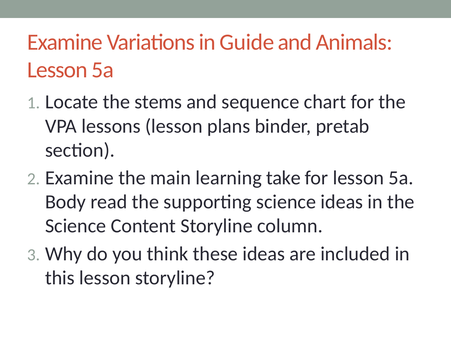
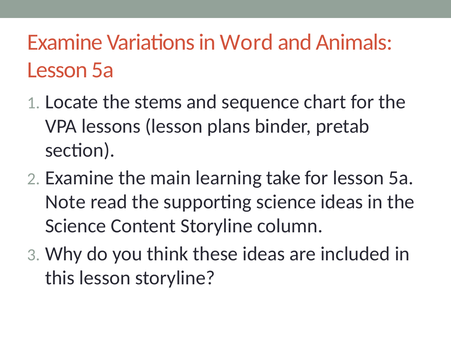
Guide: Guide -> Word
Body: Body -> Note
